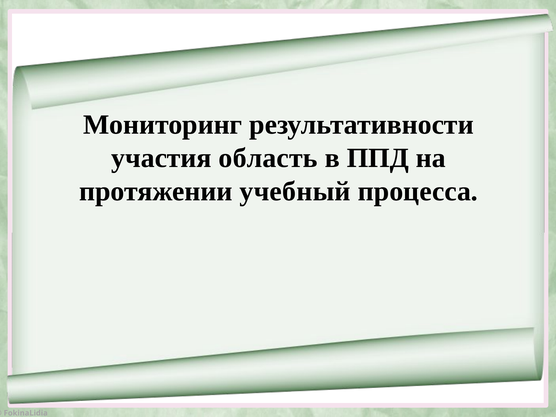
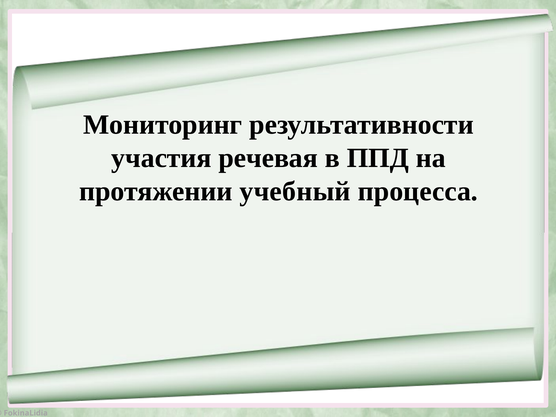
область: область -> речевая
